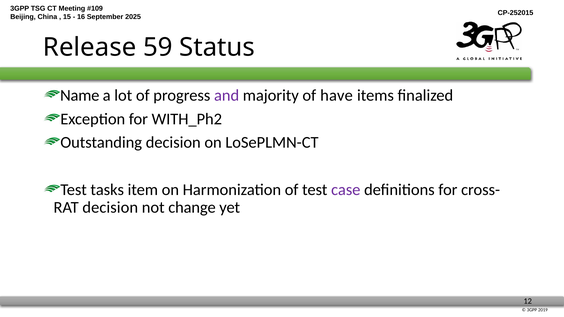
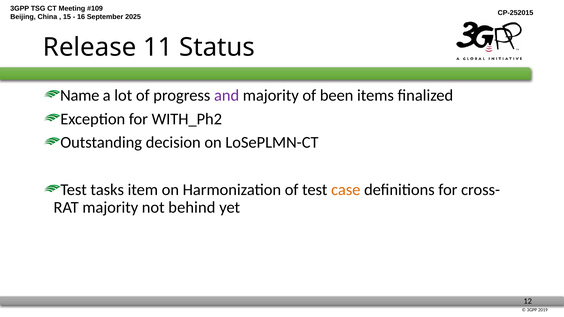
59: 59 -> 11
have: have -> been
case colour: purple -> orange
decision at (110, 208): decision -> majority
change: change -> behind
